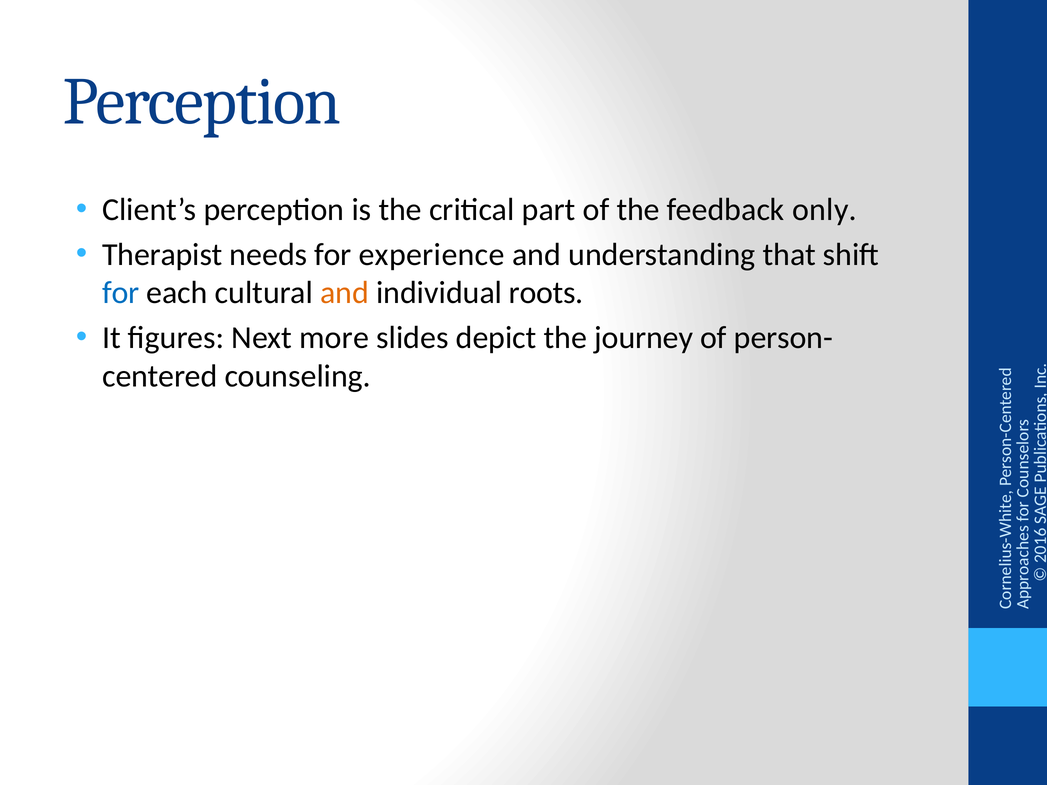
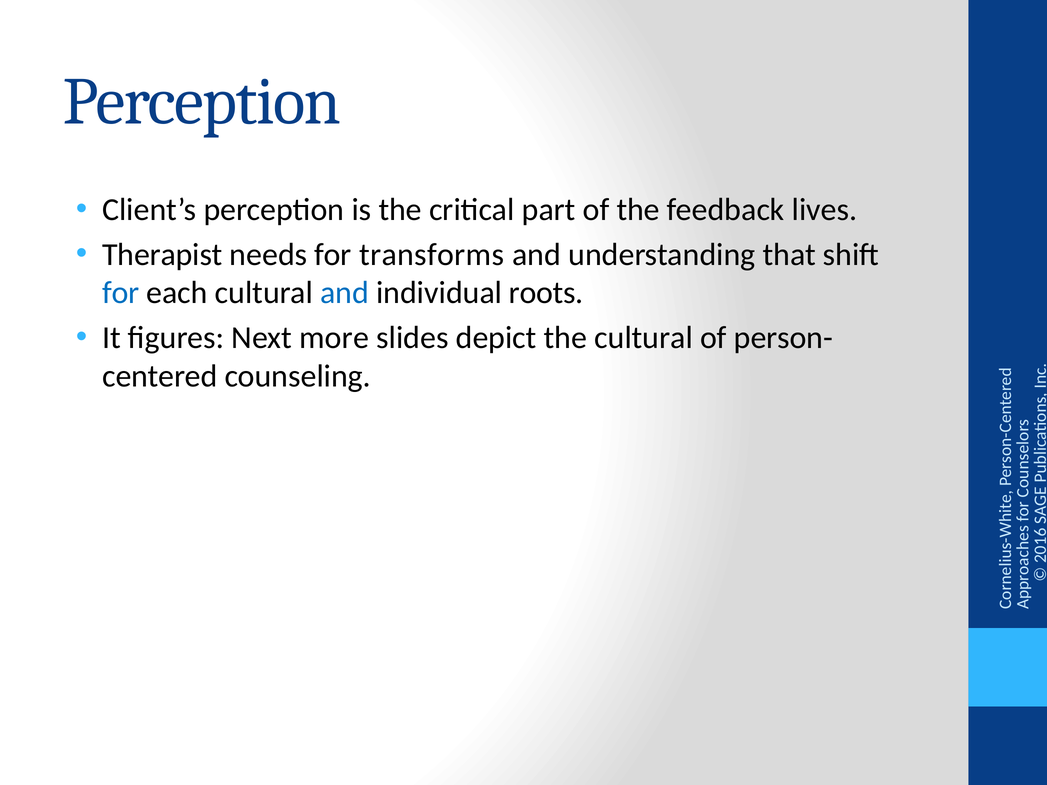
only: only -> lives
experience: experience -> transforms
and at (345, 293) colour: orange -> blue
the journey: journey -> cultural
